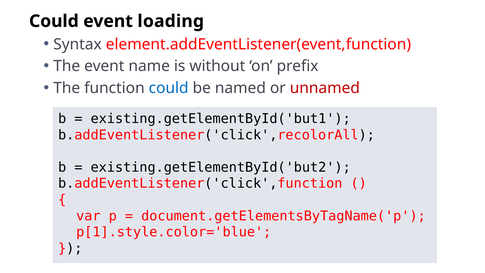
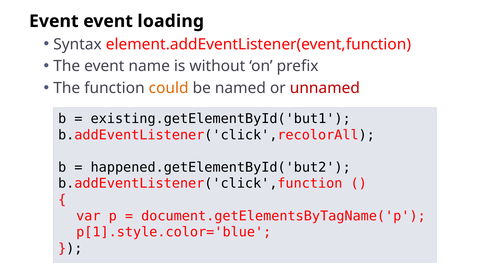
Could at (54, 21): Could -> Event
could at (169, 88) colour: blue -> orange
existing.getElementById('but2: existing.getElementById('but2 -> happened.getElementById('but2
